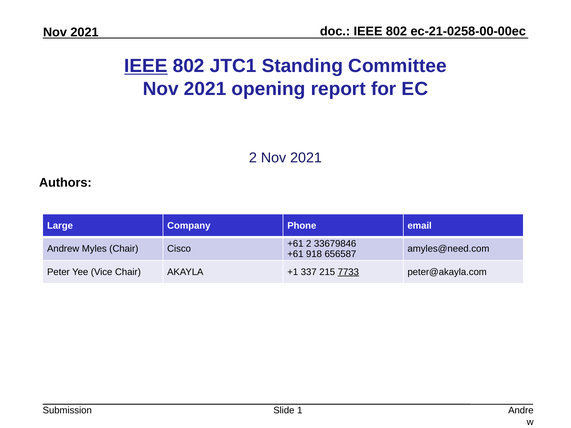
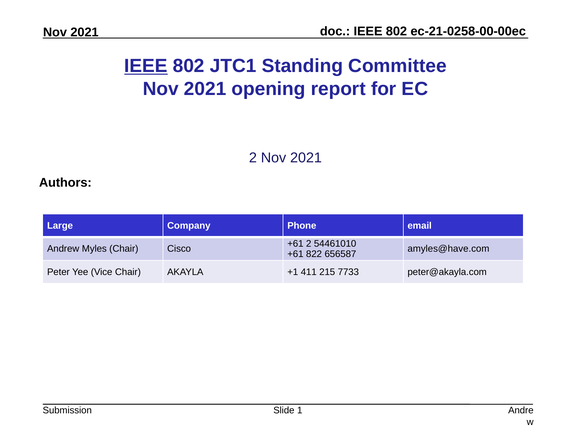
33679846: 33679846 -> 54461010
amyles@need.com: amyles@need.com -> amyles@have.com
918: 918 -> 822
337: 337 -> 411
7733 underline: present -> none
